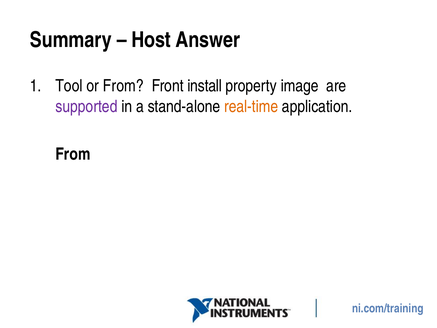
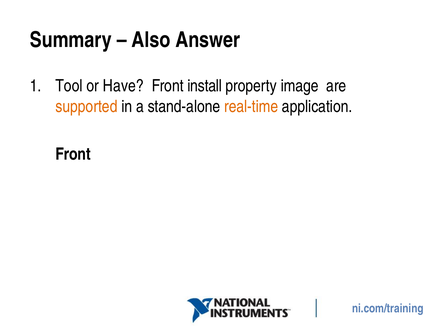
Host: Host -> Also
or From: From -> Have
supported colour: purple -> orange
From at (73, 154): From -> Front
